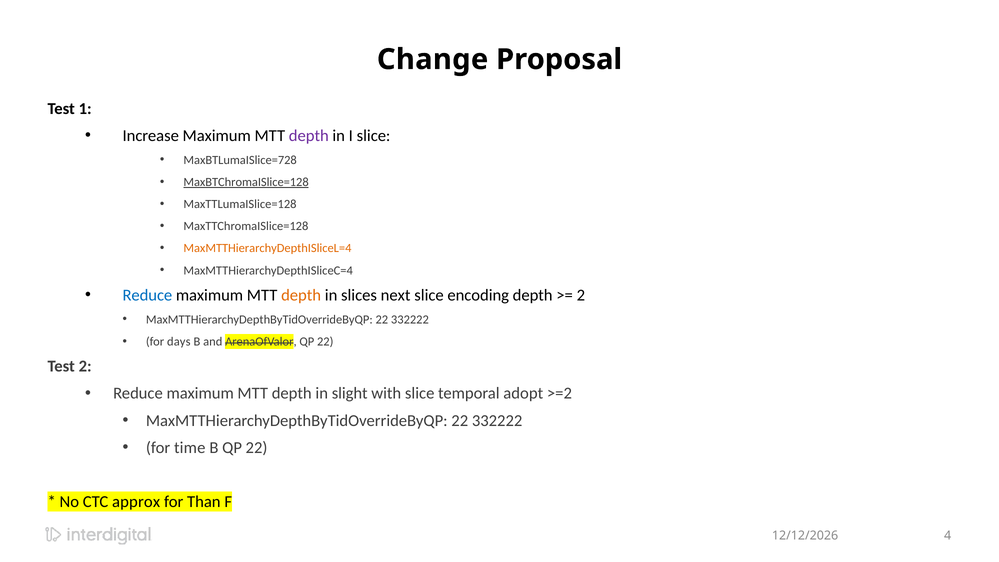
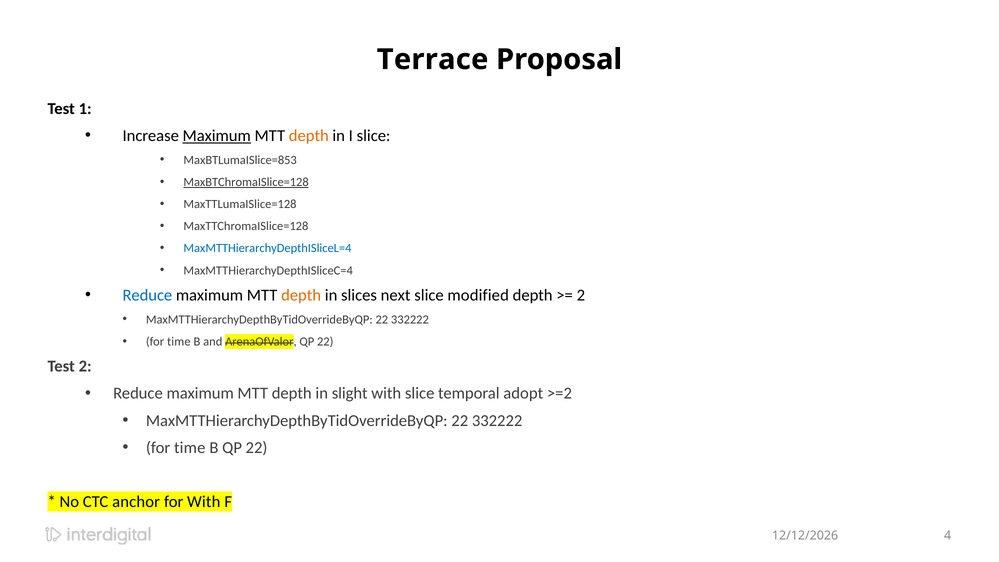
Change: Change -> Terrace
Maximum at (217, 136) underline: none -> present
depth at (309, 136) colour: purple -> orange
MaxBTLumaISlice=728: MaxBTLumaISlice=728 -> MaxBTLumaISlice=853
MaxMTTHierarchyDepthISliceL=4 colour: orange -> blue
encoding: encoding -> modified
days at (179, 342): days -> time
approx: approx -> anchor
for Than: Than -> With
